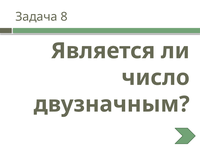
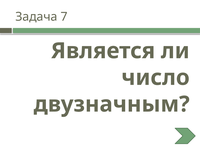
8: 8 -> 7
